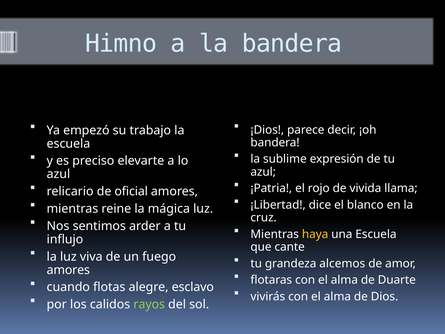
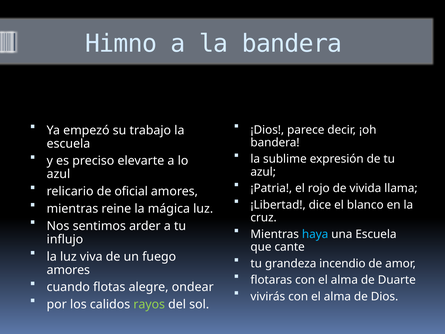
haya colour: yellow -> light blue
alcemos: alcemos -> incendio
esclavo: esclavo -> ondear
